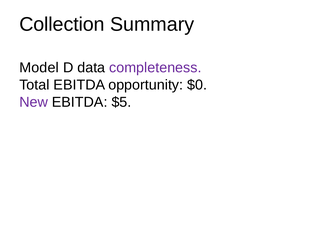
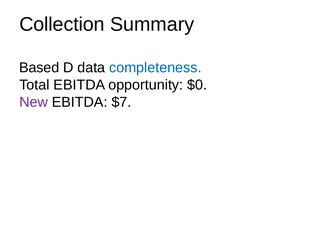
Model: Model -> Based
completeness colour: purple -> blue
$5: $5 -> $7
